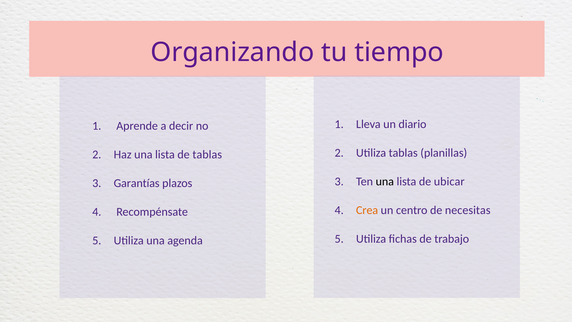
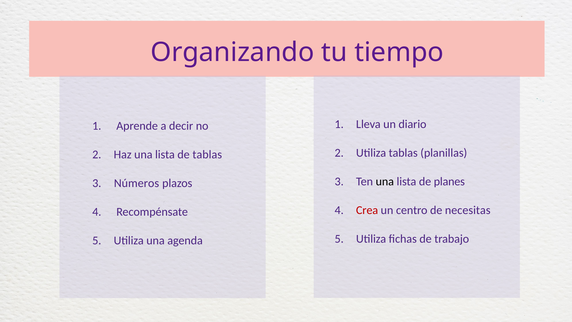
ubicar: ubicar -> planes
Garantías: Garantías -> Números
Crea colour: orange -> red
